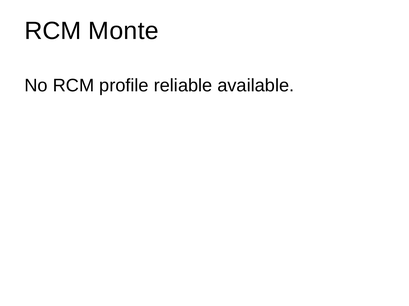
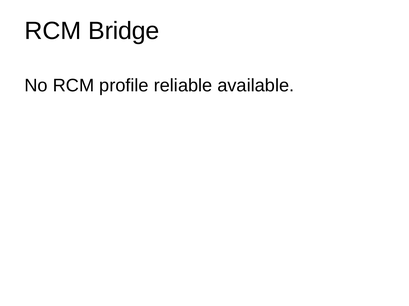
Monte: Monte -> Bridge
